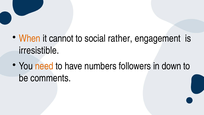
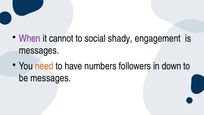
When colour: orange -> purple
rather: rather -> shady
irresistible at (39, 50): irresistible -> messages
be comments: comments -> messages
